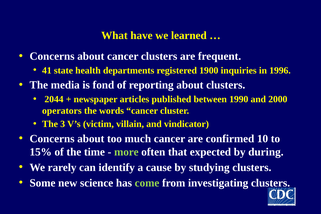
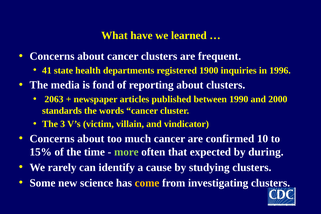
2044: 2044 -> 2063
operators: operators -> standards
come colour: light green -> yellow
